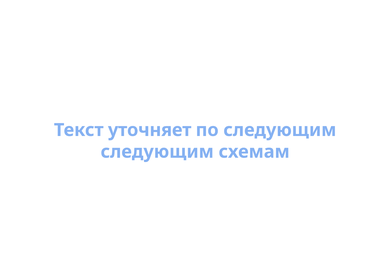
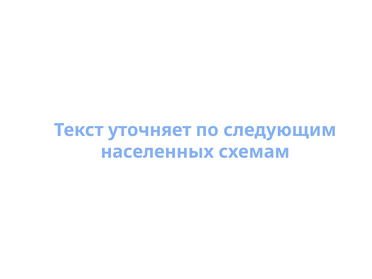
следующим at (157, 152): следующим -> населенных
